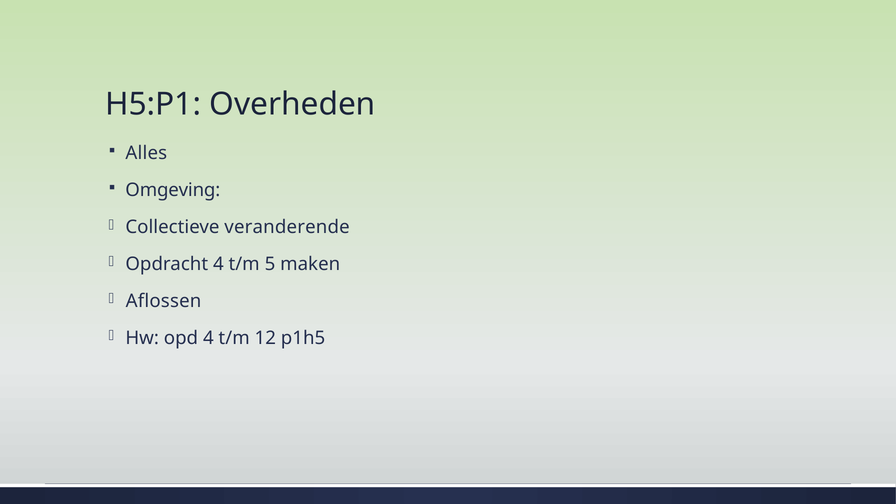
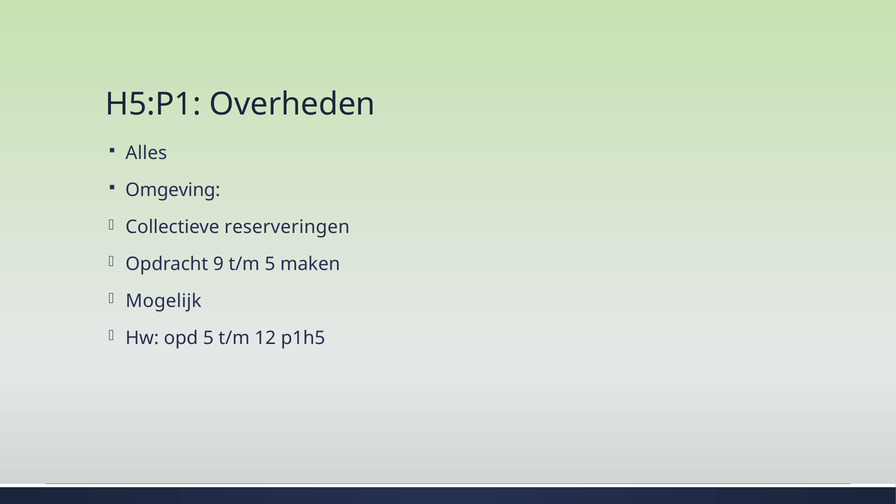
veranderende: veranderende -> reserveringen
Opdracht 4: 4 -> 9
Aflossen: Aflossen -> Mogelijk
opd 4: 4 -> 5
